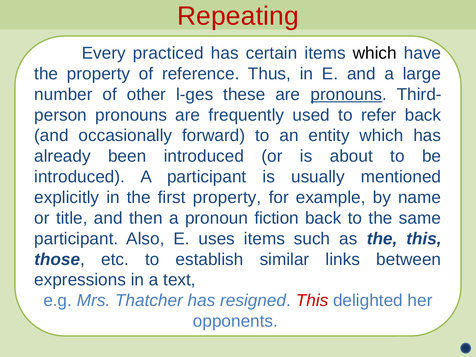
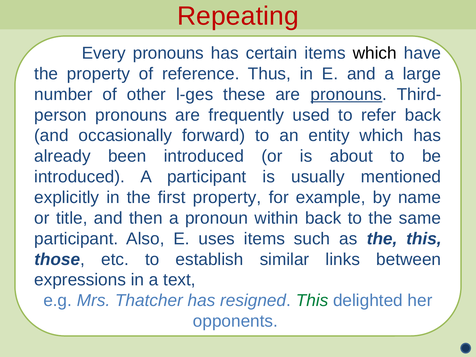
Every practiced: practiced -> pronouns
fiction: fiction -> within
This at (312, 301) colour: red -> green
